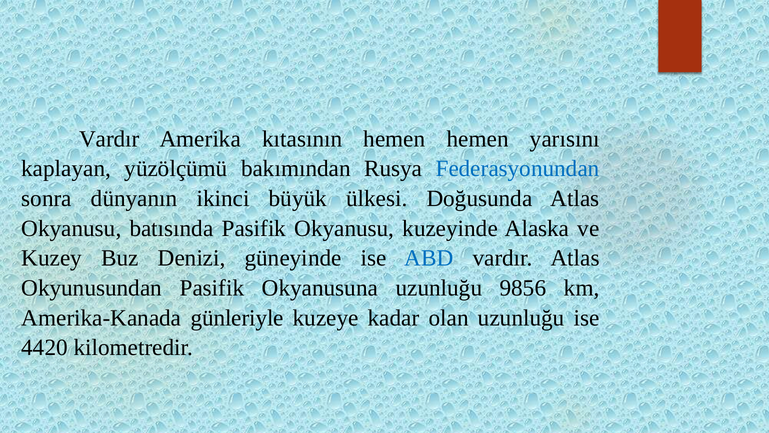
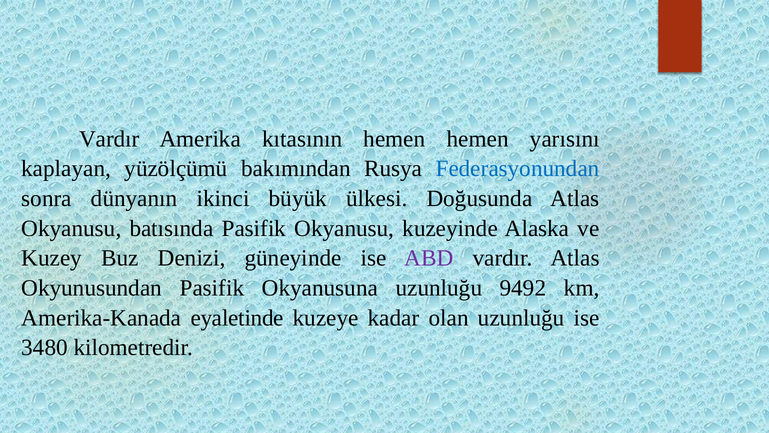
ABD colour: blue -> purple
9856: 9856 -> 9492
günleriyle: günleriyle -> eyaletinde
4420: 4420 -> 3480
